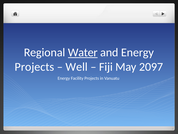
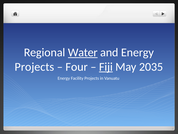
Well: Well -> Four
Fiji underline: none -> present
2097: 2097 -> 2035
